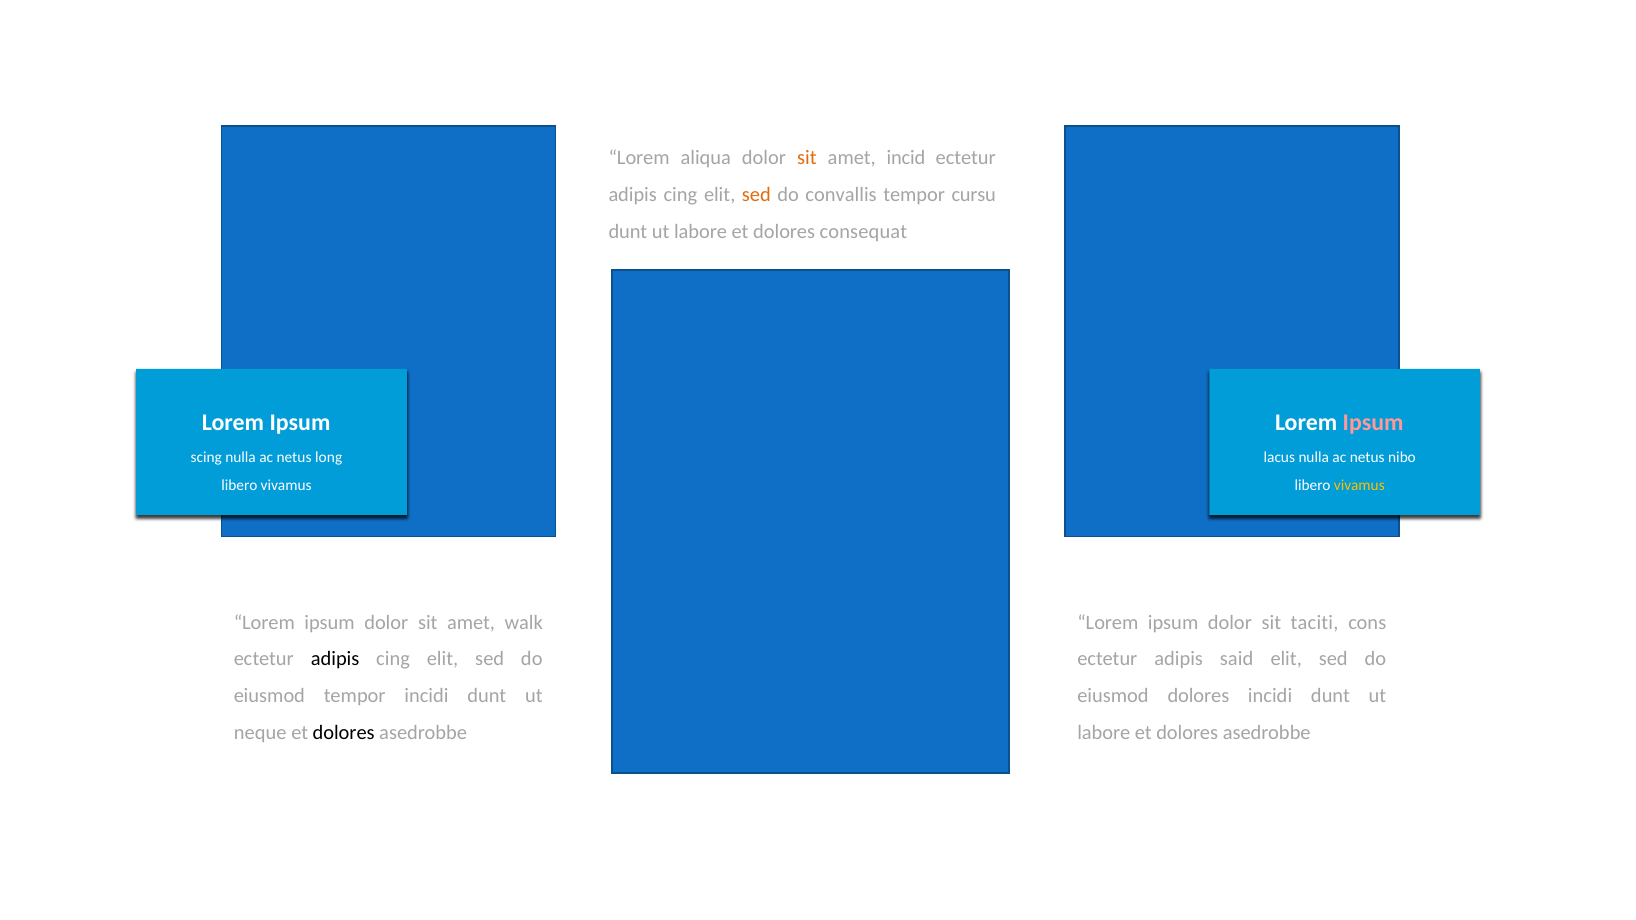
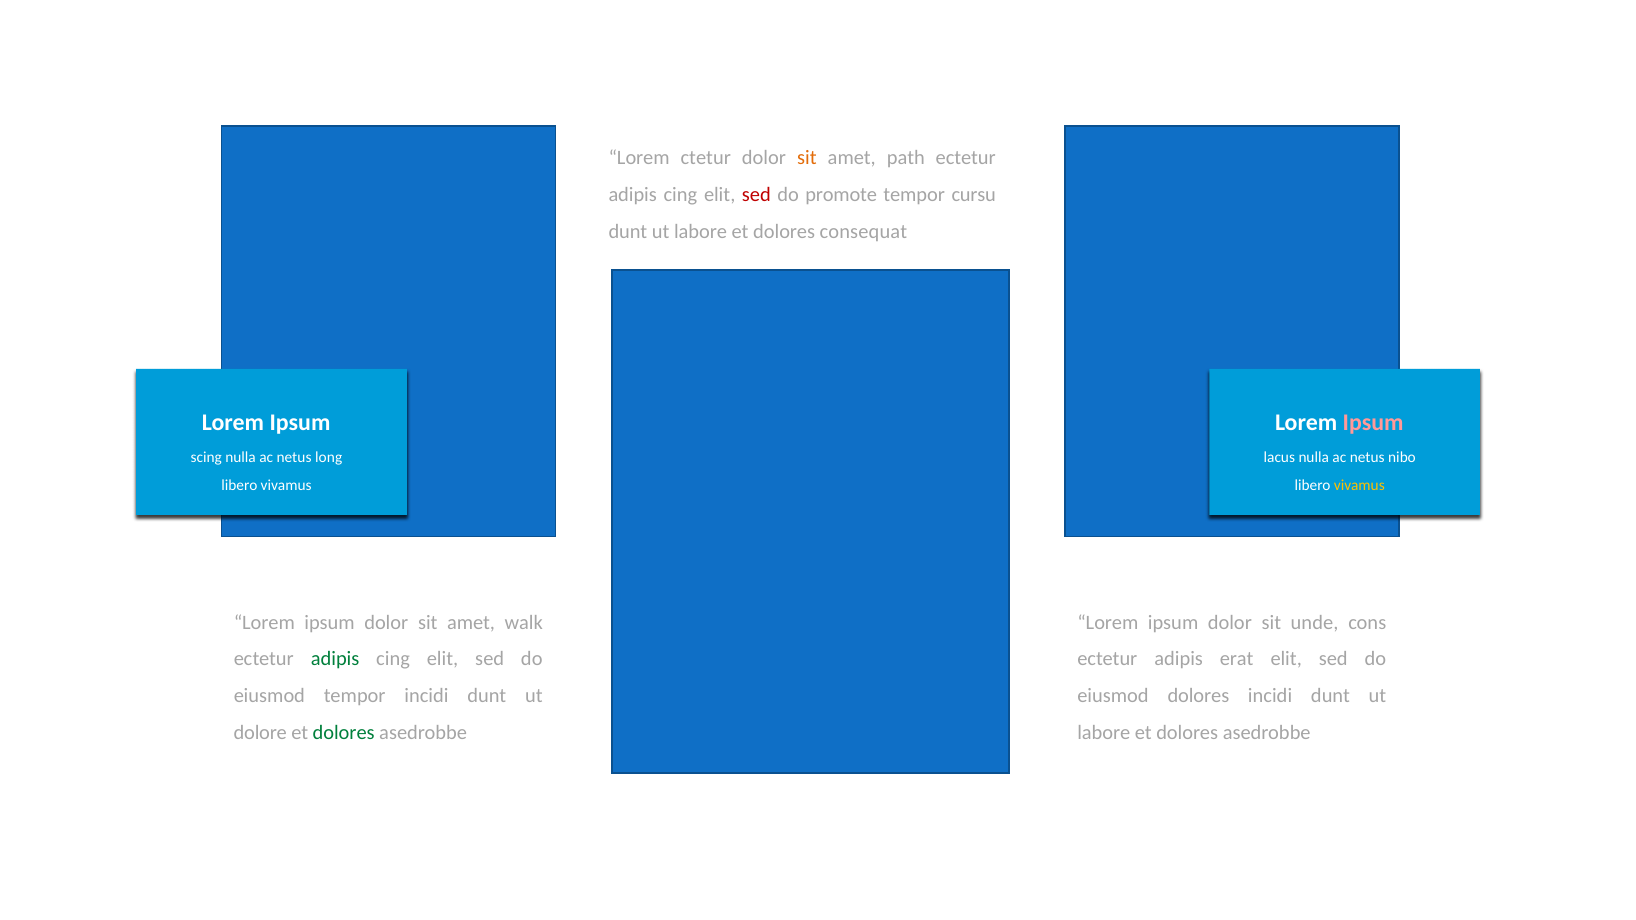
aliqua: aliqua -> ctetur
incid: incid -> path
sed at (756, 195) colour: orange -> red
convallis: convallis -> promote
taciti: taciti -> unde
adipis at (335, 659) colour: black -> green
said: said -> erat
neque: neque -> dolore
dolores at (344, 733) colour: black -> green
